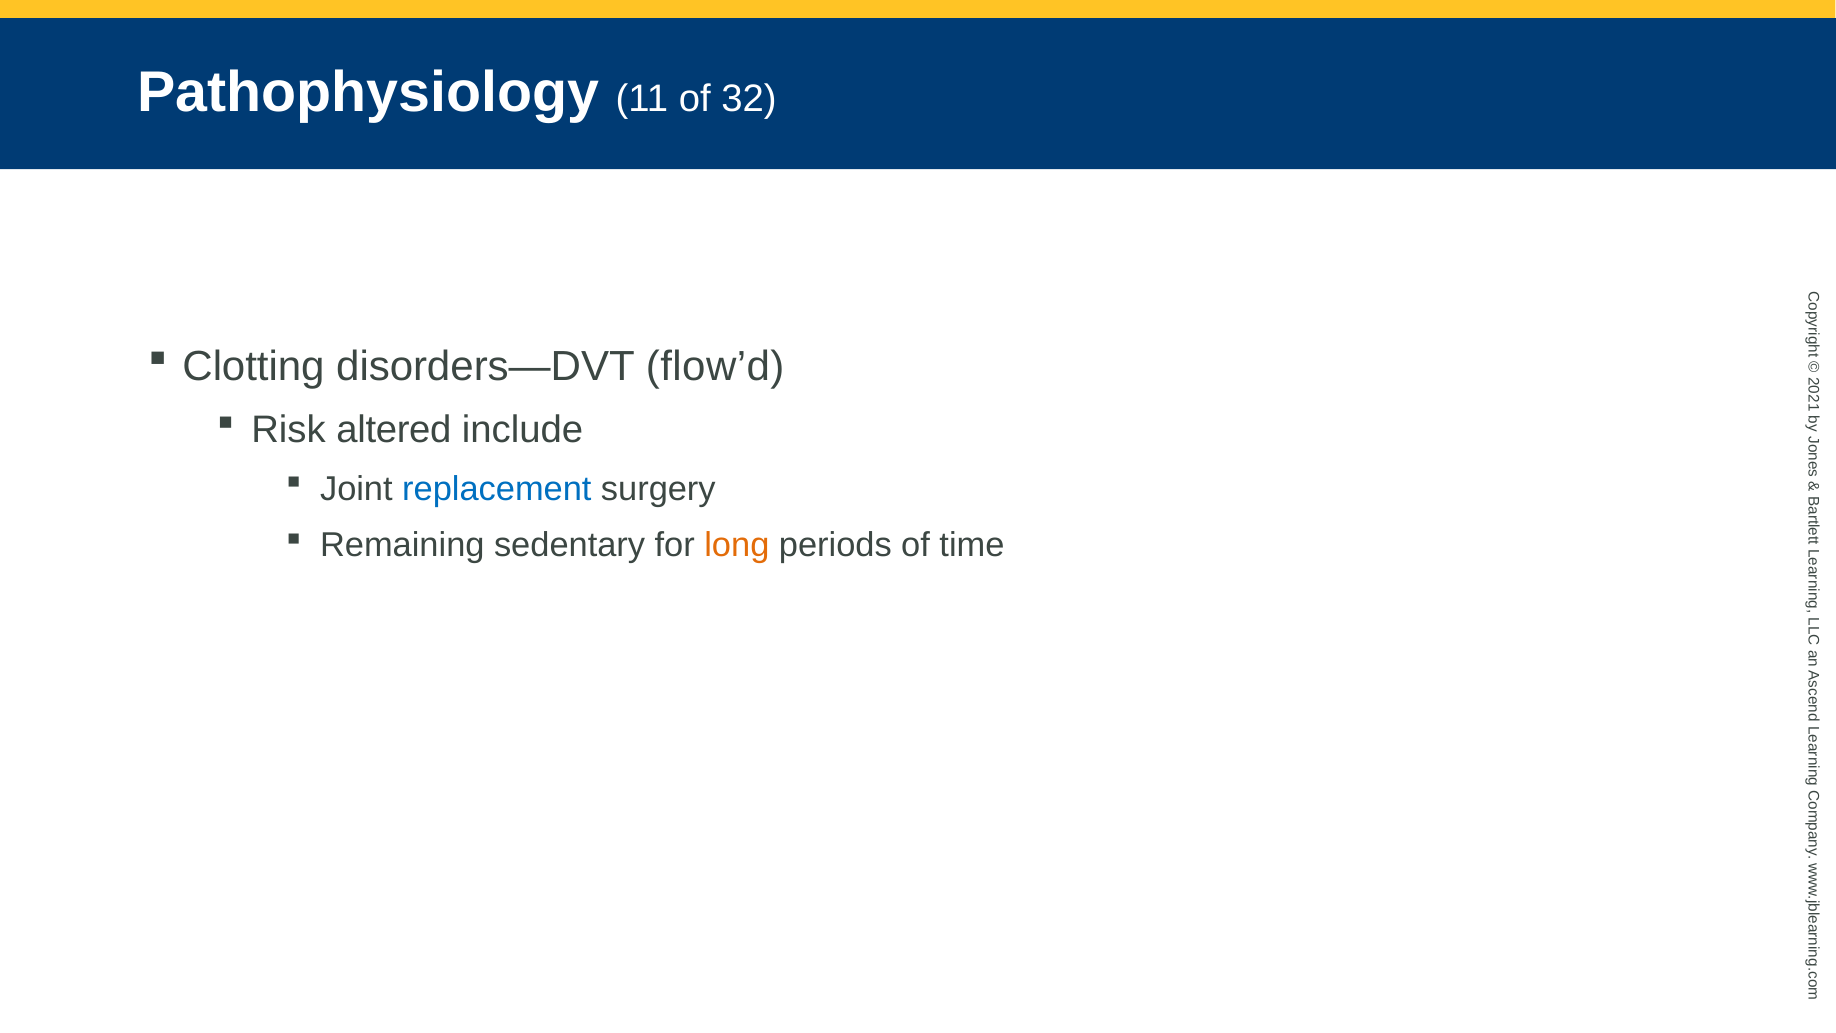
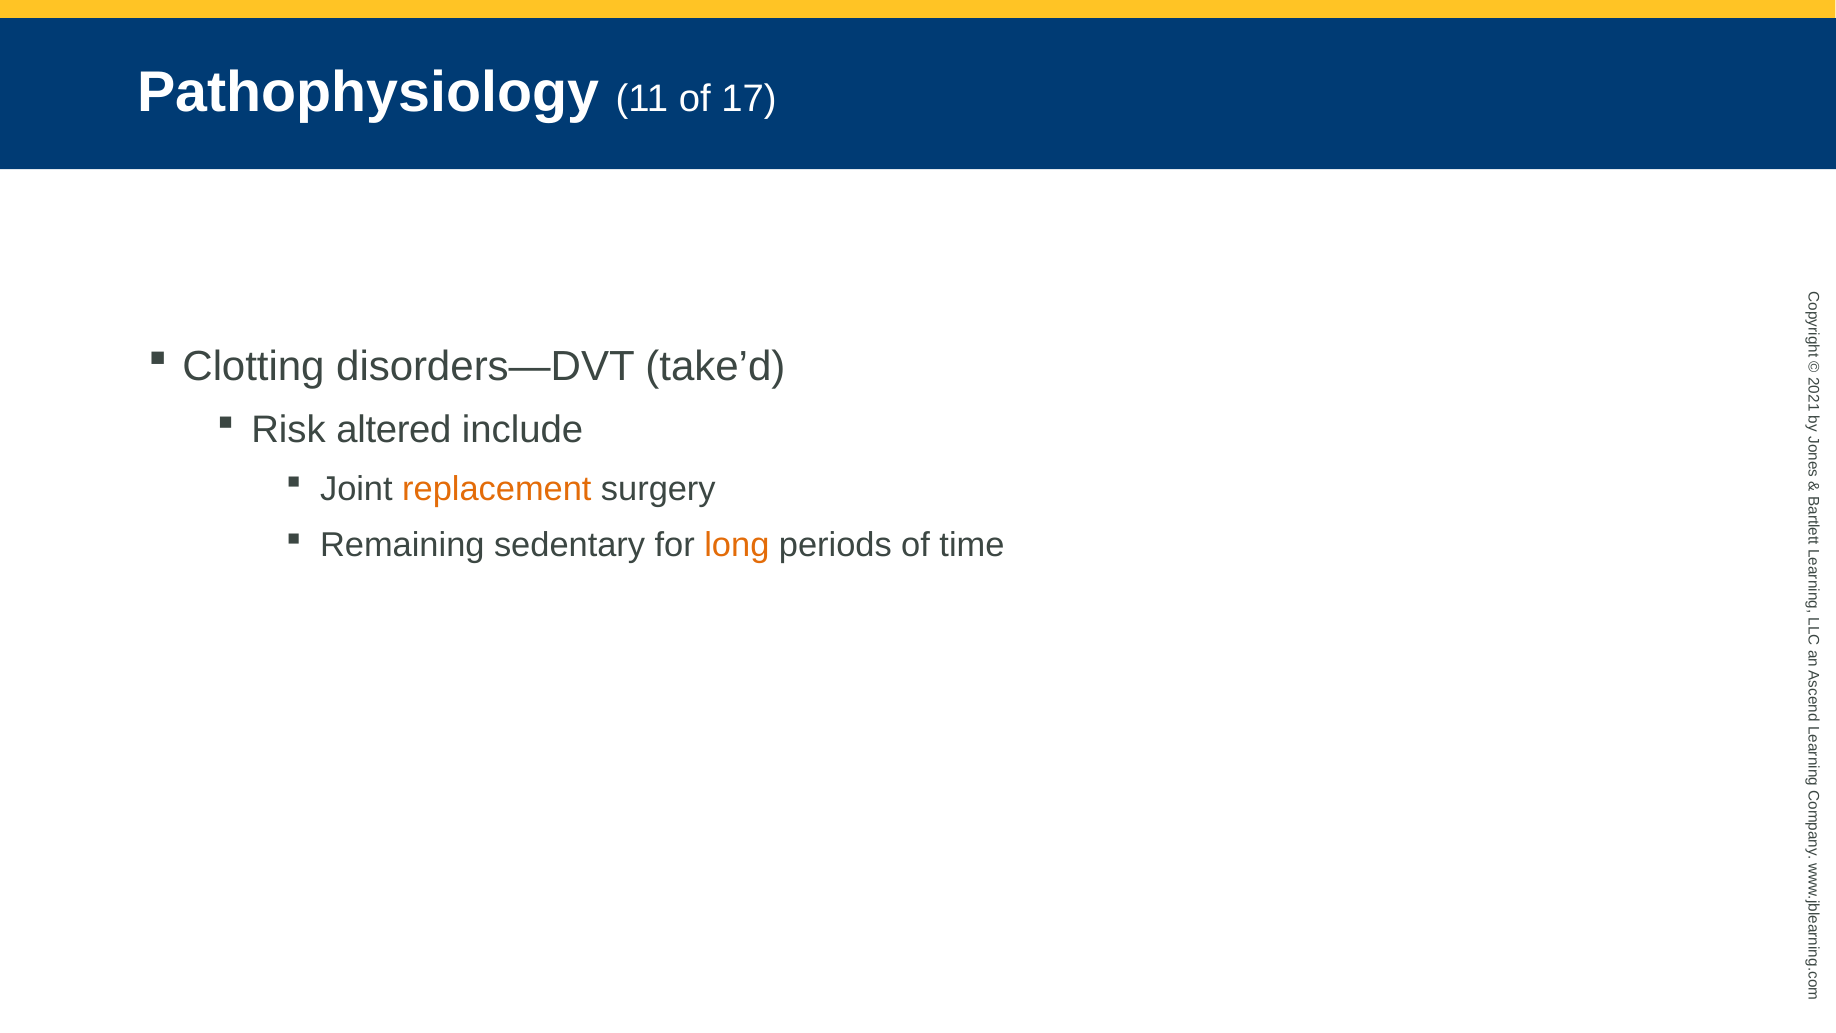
32: 32 -> 17
flow’d: flow’d -> take’d
replacement colour: blue -> orange
